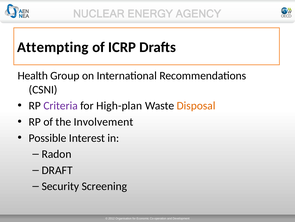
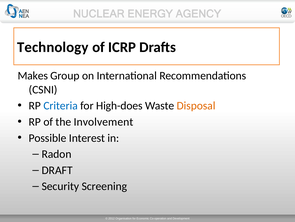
Attempting: Attempting -> Technology
Health: Health -> Makes
Criteria colour: purple -> blue
High-plan: High-plan -> High-does
